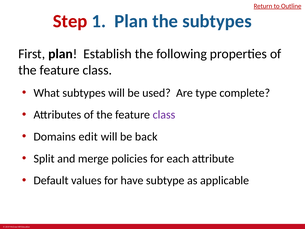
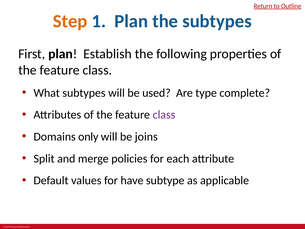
Step colour: red -> orange
edit: edit -> only
back: back -> joins
